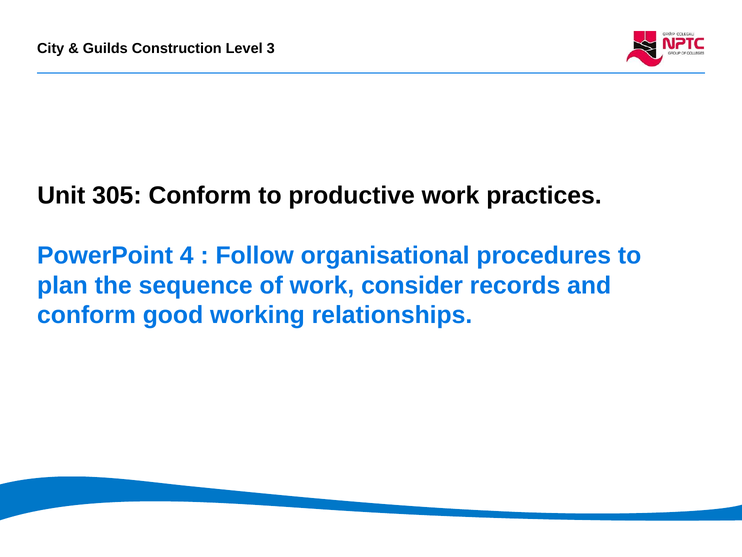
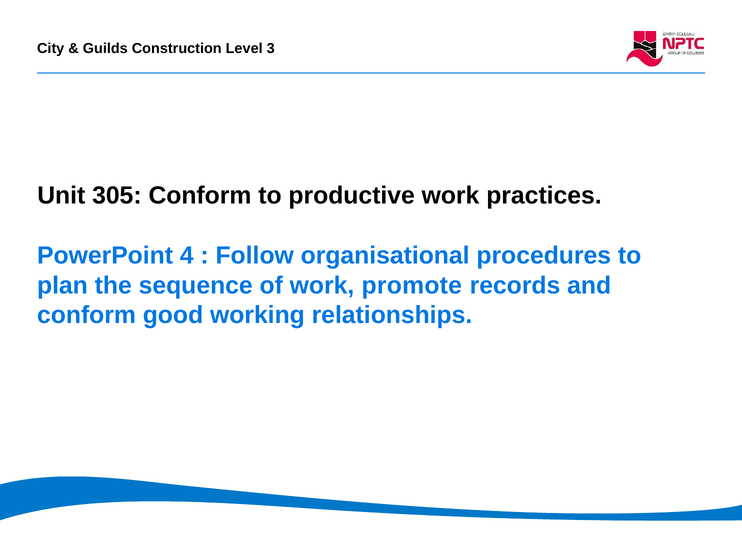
consider: consider -> promote
